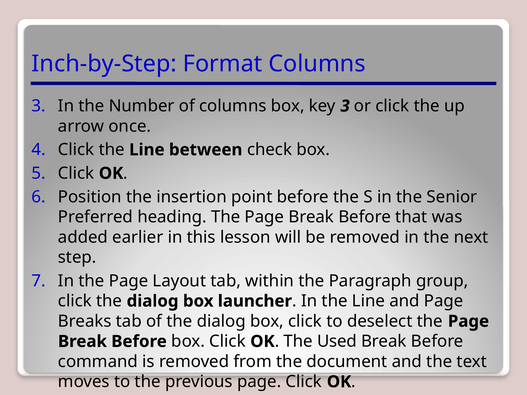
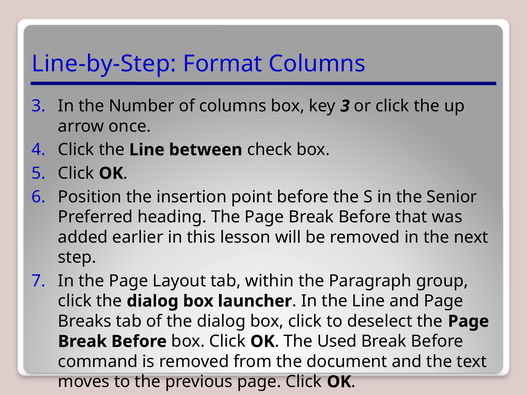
Inch-by-Step: Inch-by-Step -> Line-by-Step
